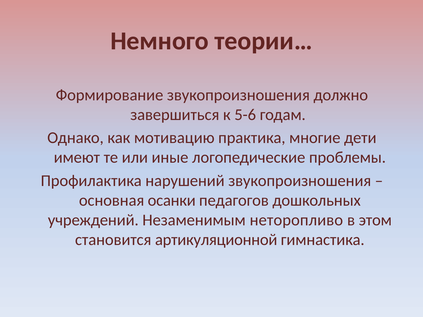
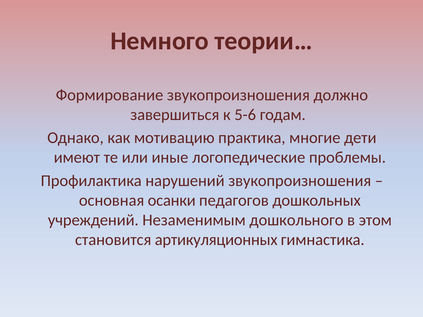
неторопливо: неторопливо -> дошкольного
артикуляционной: артикуляционной -> артикуляционных
